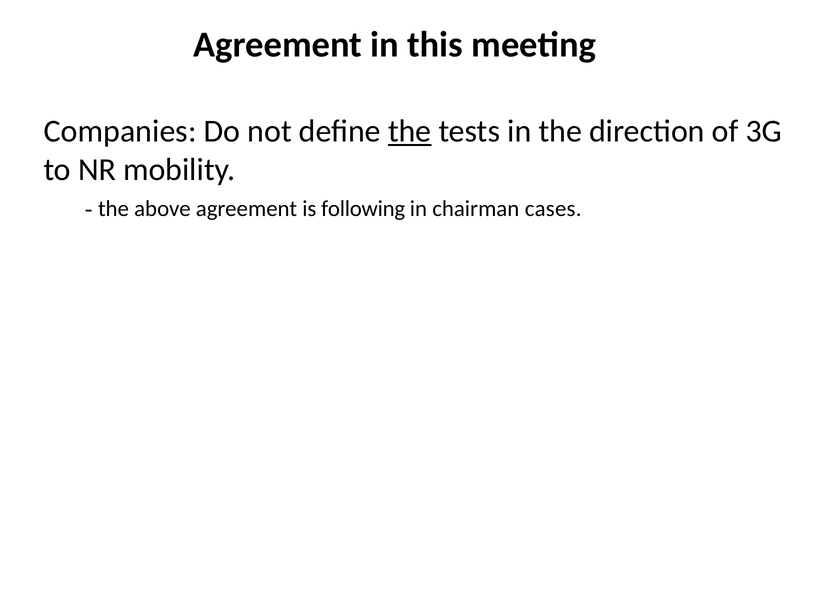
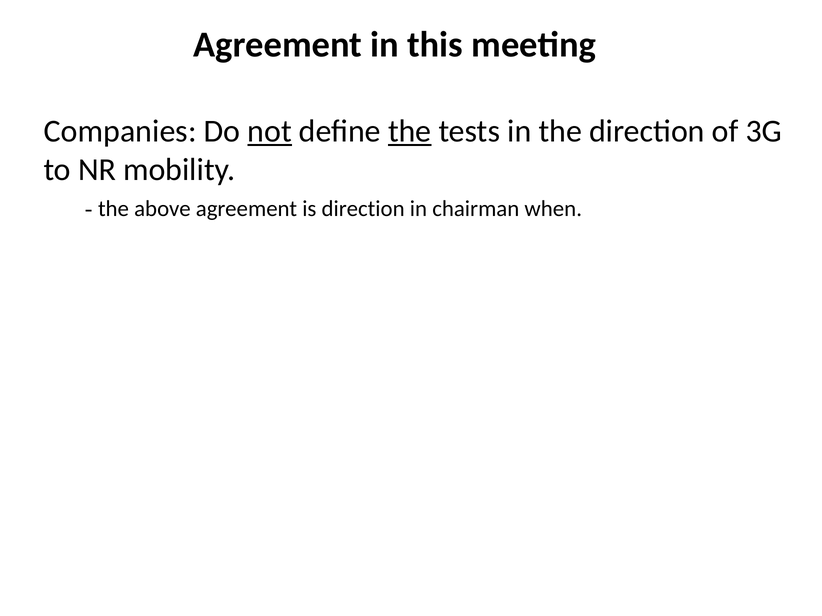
not underline: none -> present
is following: following -> direction
cases: cases -> when
